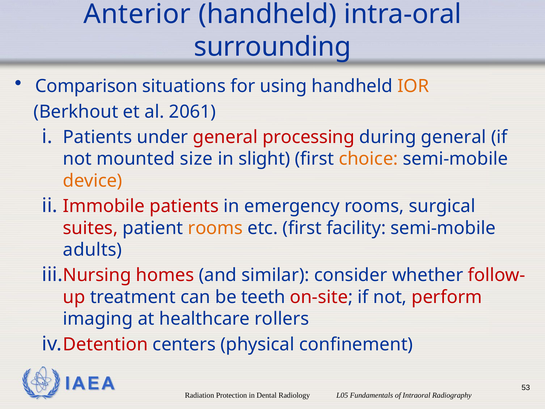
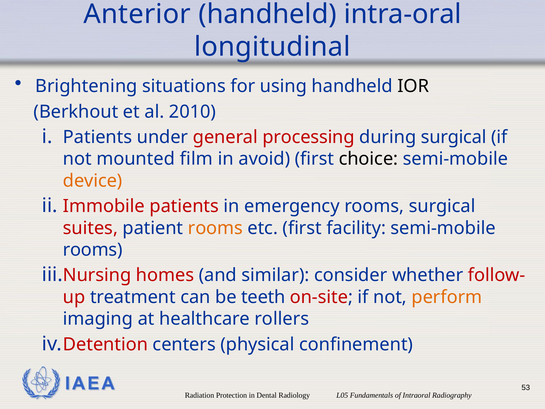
surrounding: surrounding -> longitudinal
Comparison: Comparison -> Brightening
IOR colour: orange -> black
2061: 2061 -> 2010
during general: general -> surgical
size: size -> film
slight: slight -> avoid
choice colour: orange -> black
adults at (93, 250): adults -> rooms
perform colour: red -> orange
